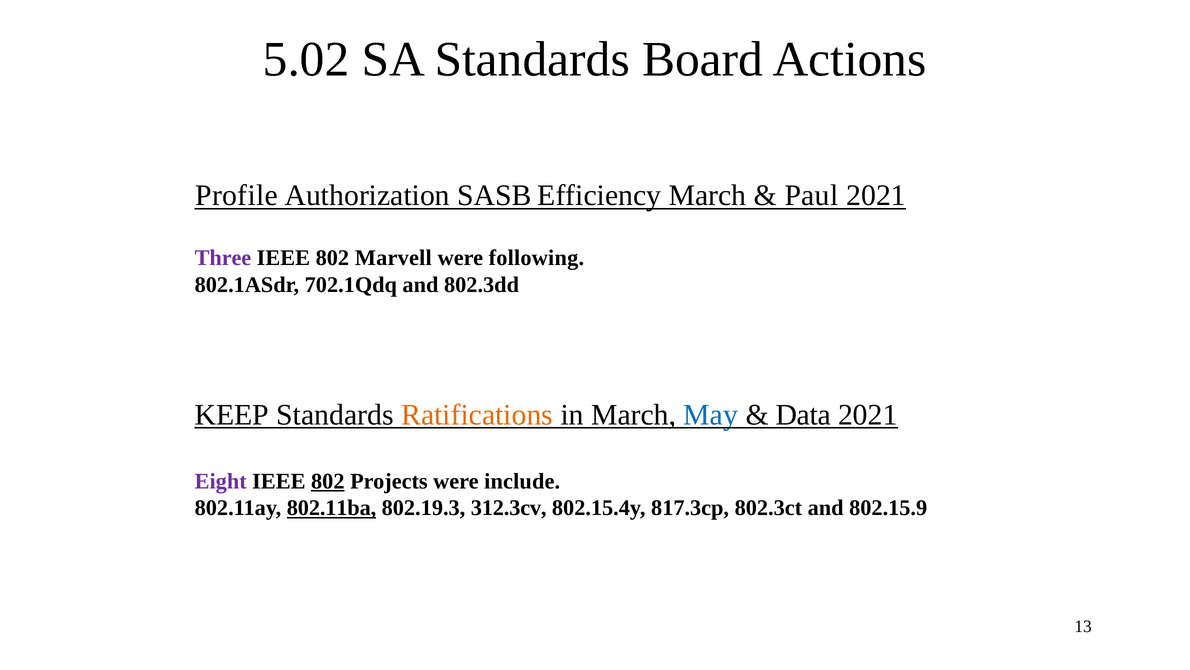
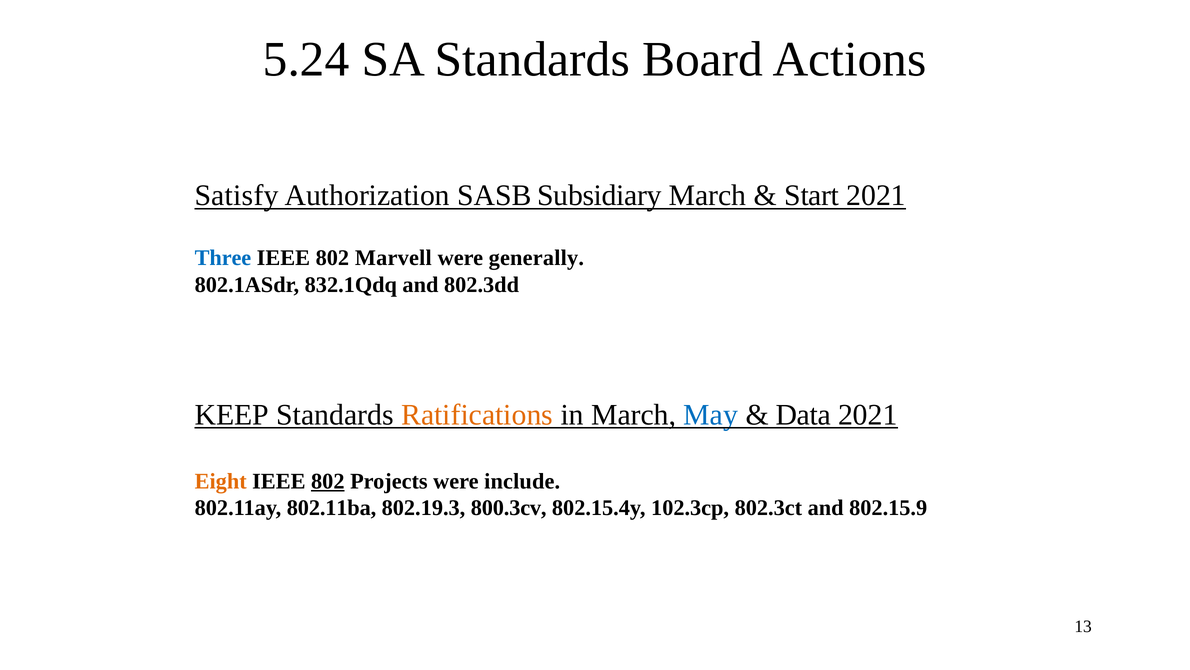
5.02: 5.02 -> 5.24
Profile: Profile -> Satisfy
Efficiency: Efficiency -> Subsidiary
Paul: Paul -> Start
Three colour: purple -> blue
following: following -> generally
702.1Qdq: 702.1Qdq -> 832.1Qdq
Eight colour: purple -> orange
802.11ba underline: present -> none
312.3cv: 312.3cv -> 800.3cv
817.3cp: 817.3cp -> 102.3cp
